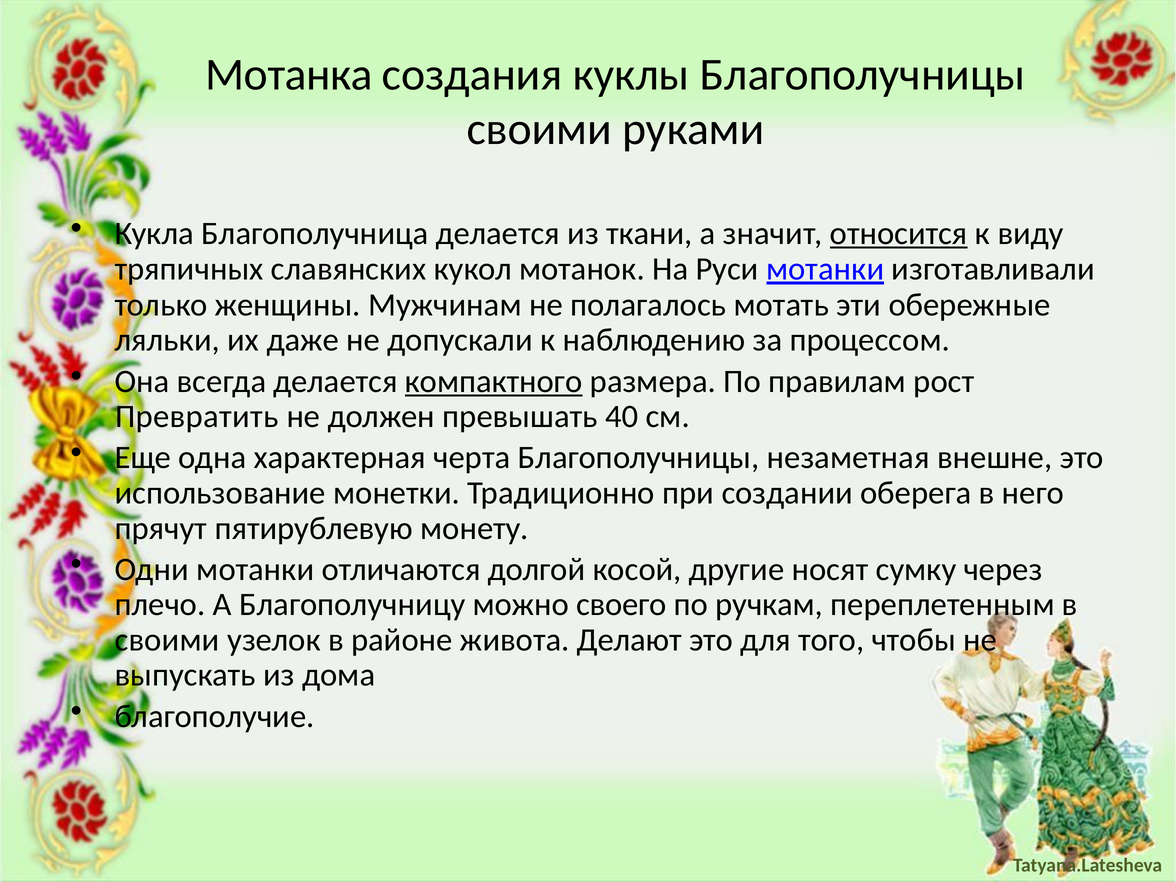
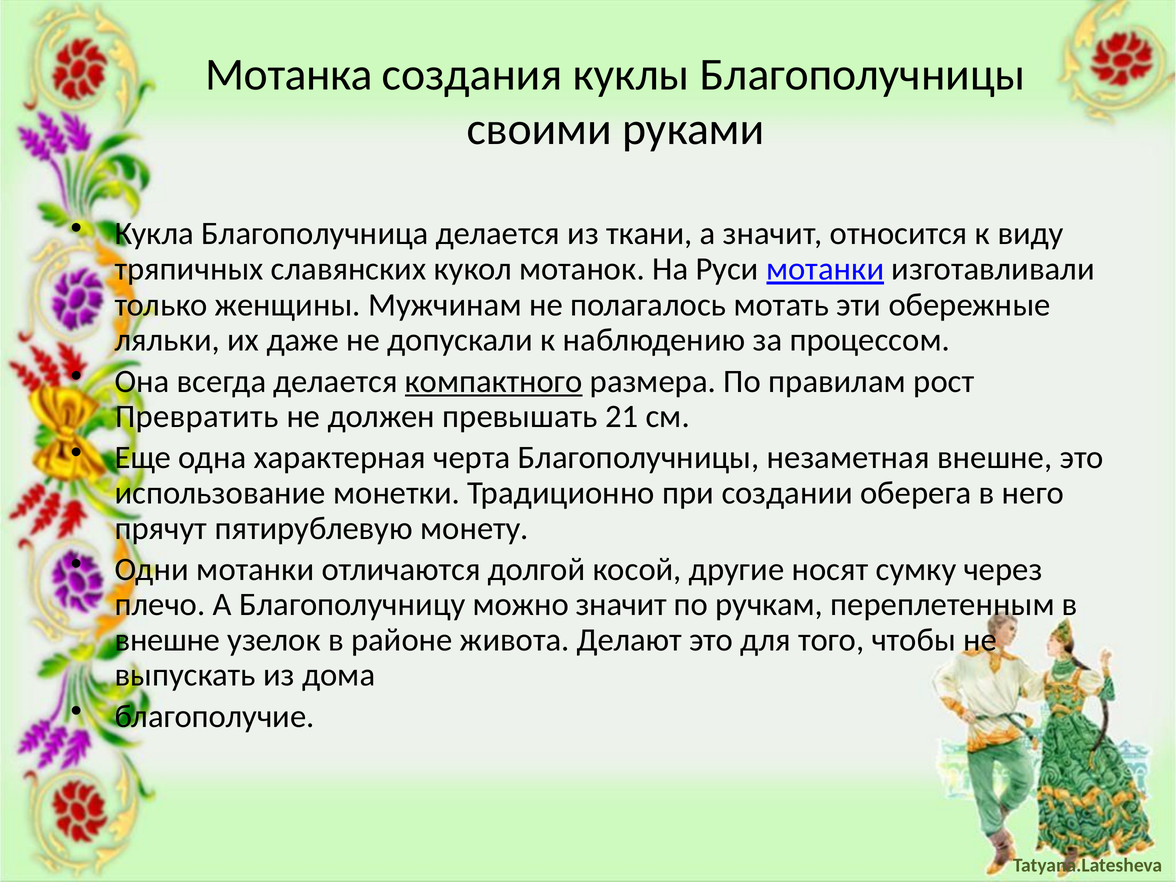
относится underline: present -> none
40: 40 -> 21
можно своего: своего -> значит
своими at (167, 640): своими -> внешне
